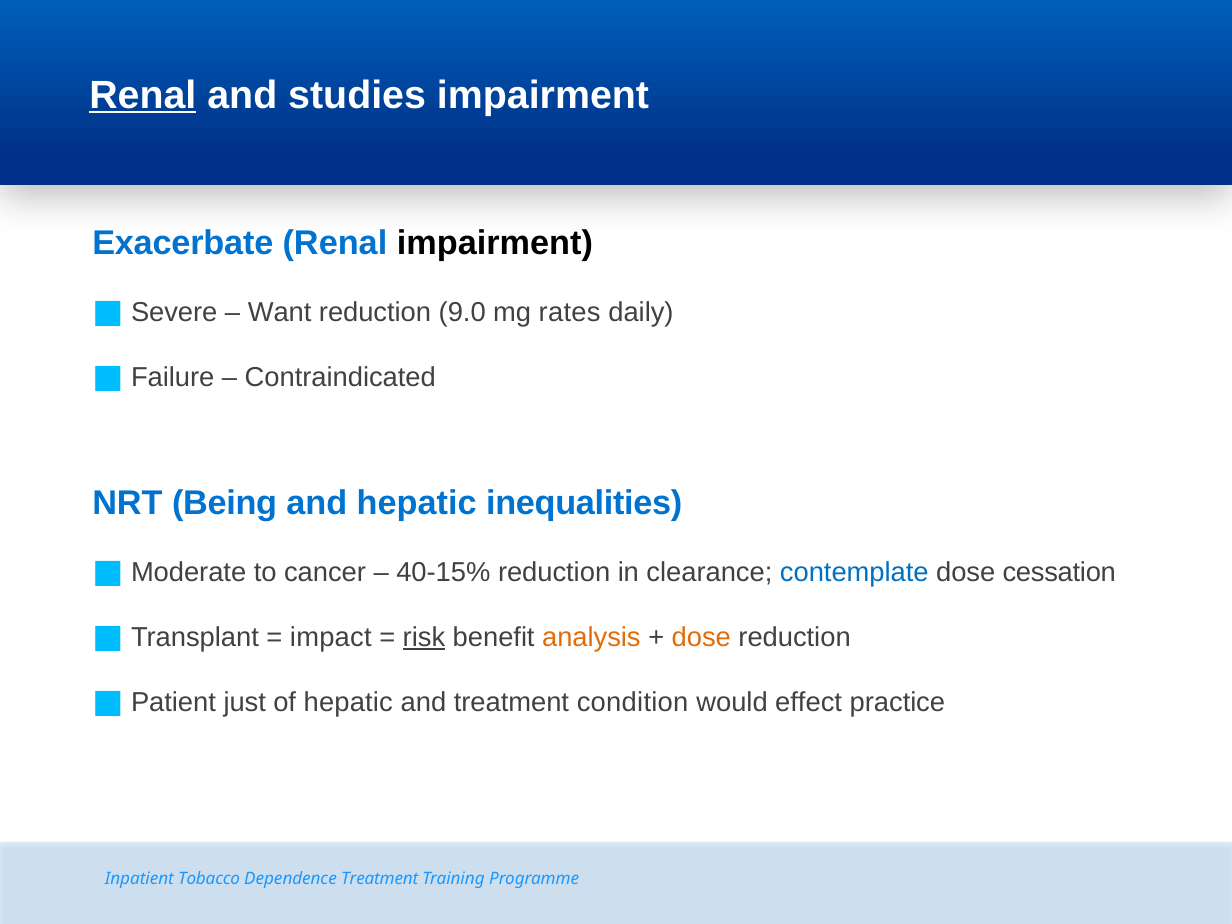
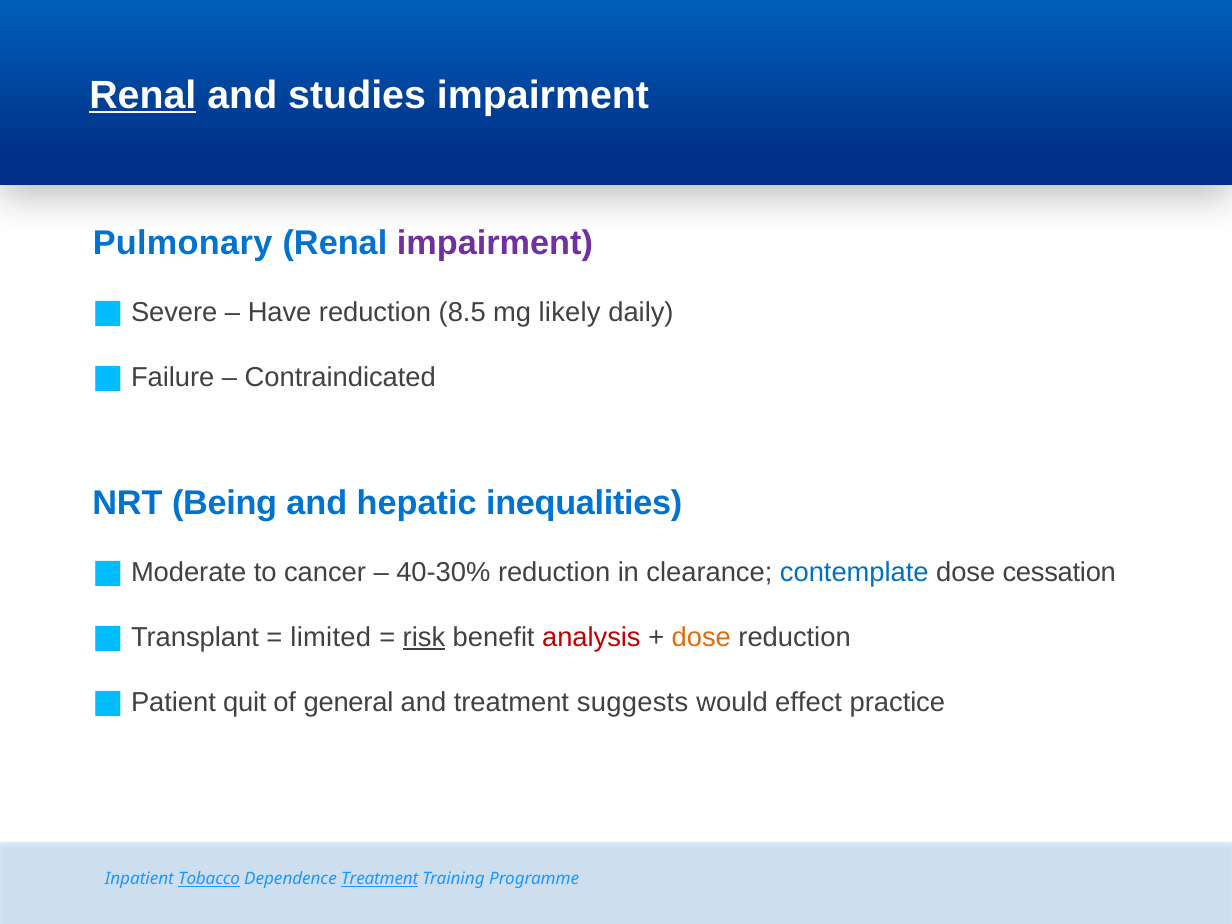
Exacerbate: Exacerbate -> Pulmonary
impairment at (495, 243) colour: black -> purple
Want: Want -> Have
9.0: 9.0 -> 8.5
rates: rates -> likely
40-15%: 40-15% -> 40-30%
impact: impact -> limited
analysis colour: orange -> red
just: just -> quit
of hepatic: hepatic -> general
condition: condition -> suggests
Tobacco underline: none -> present
Treatment at (380, 879) underline: none -> present
